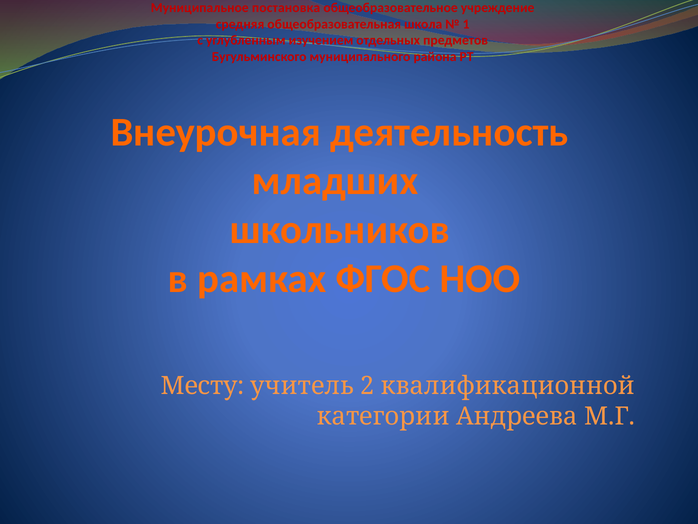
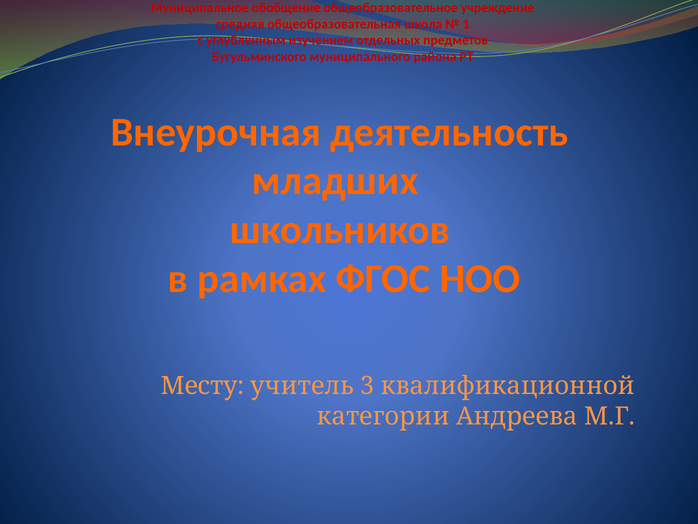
постановка: постановка -> обобщение
2: 2 -> 3
